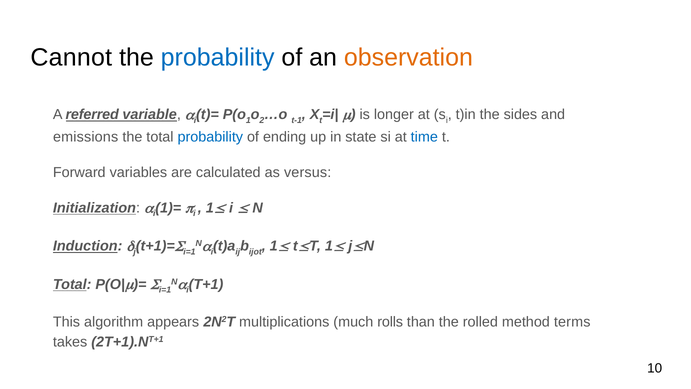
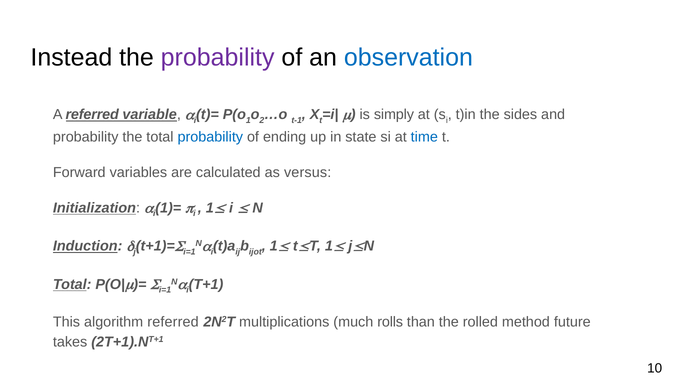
Cannot: Cannot -> Instead
probability at (218, 57) colour: blue -> purple
observation colour: orange -> blue
longer: longer -> simply
emissions at (86, 137): emissions -> probability
algorithm appears: appears -> referred
terms: terms -> future
